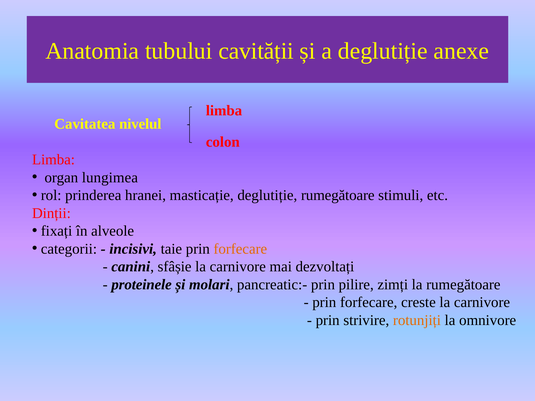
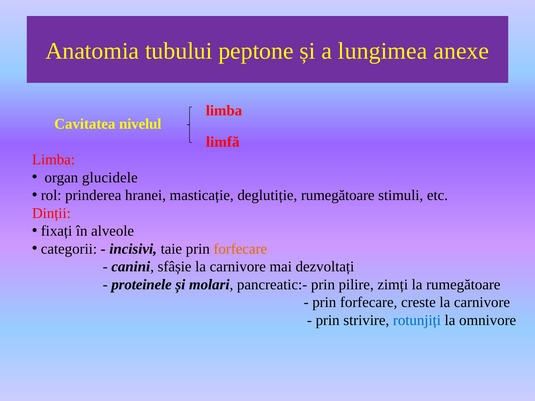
cavității: cavității -> peptone
a deglutiție: deglutiție -> lungimea
colon: colon -> limfă
lungimea: lungimea -> glucidele
rotunjiți colour: orange -> blue
